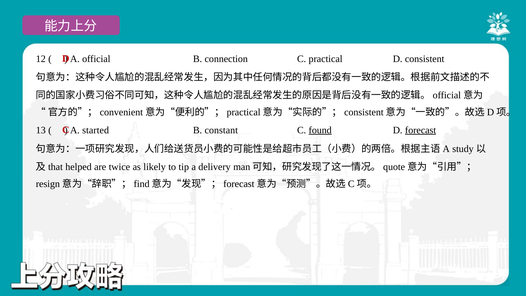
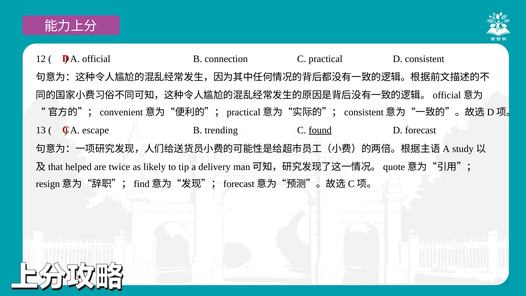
started: started -> escape
constant: constant -> trending
forecast underline: present -> none
